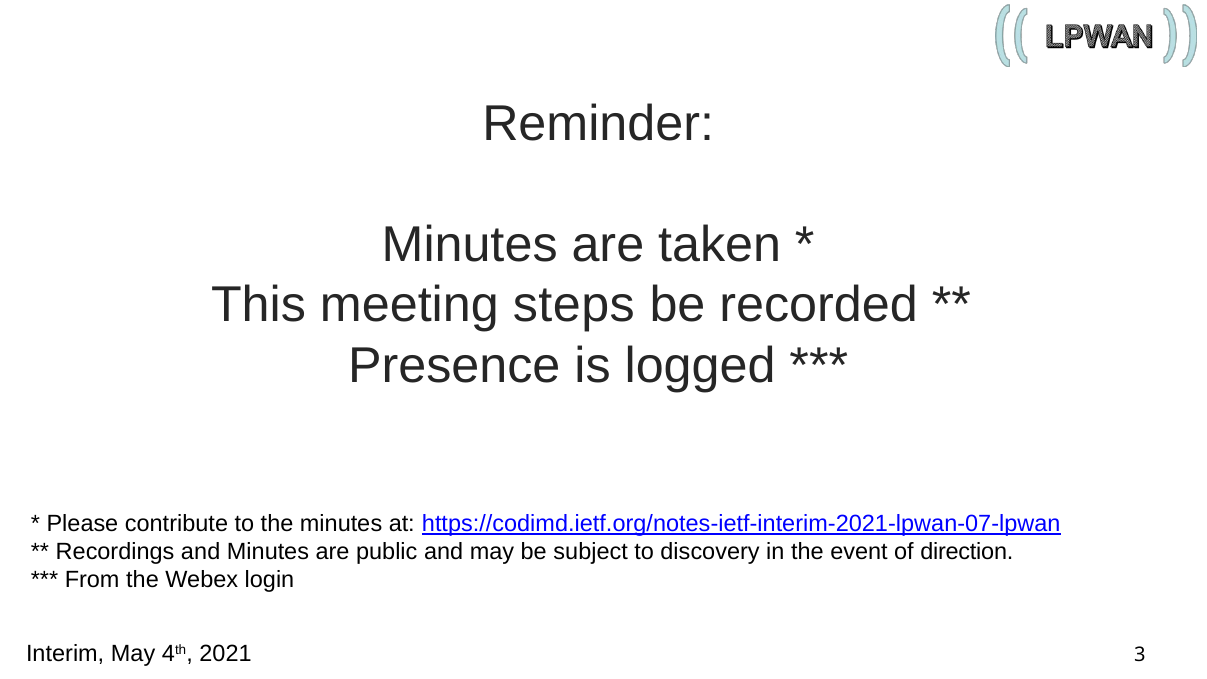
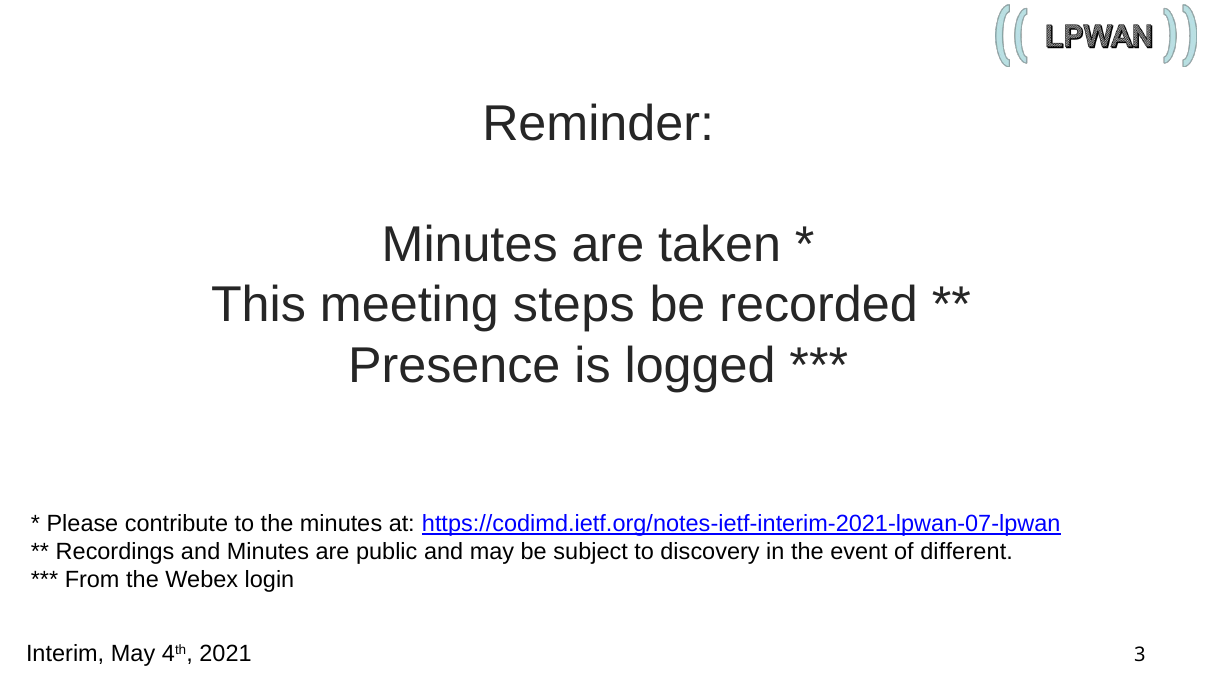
direction: direction -> different
